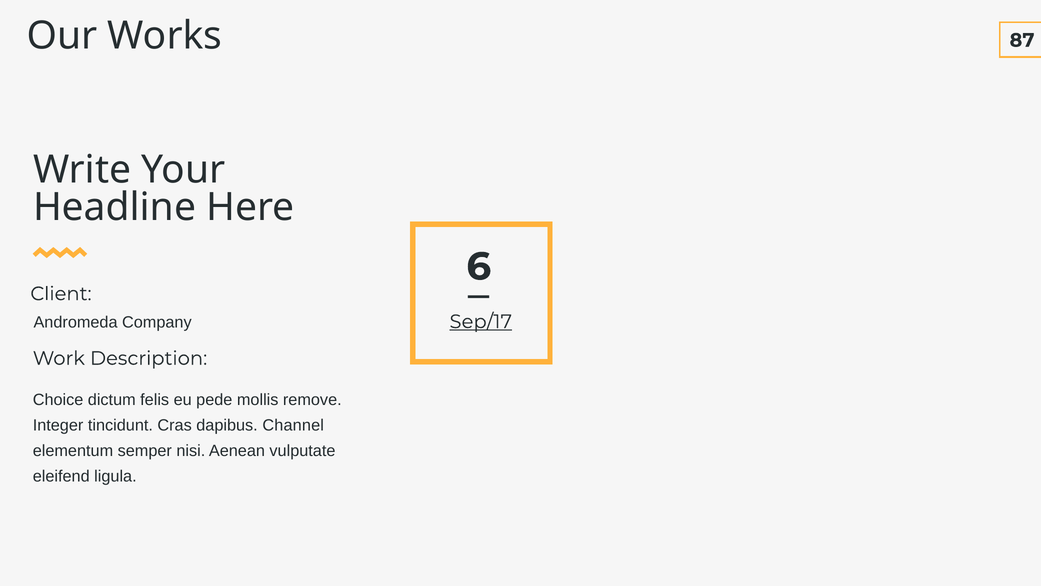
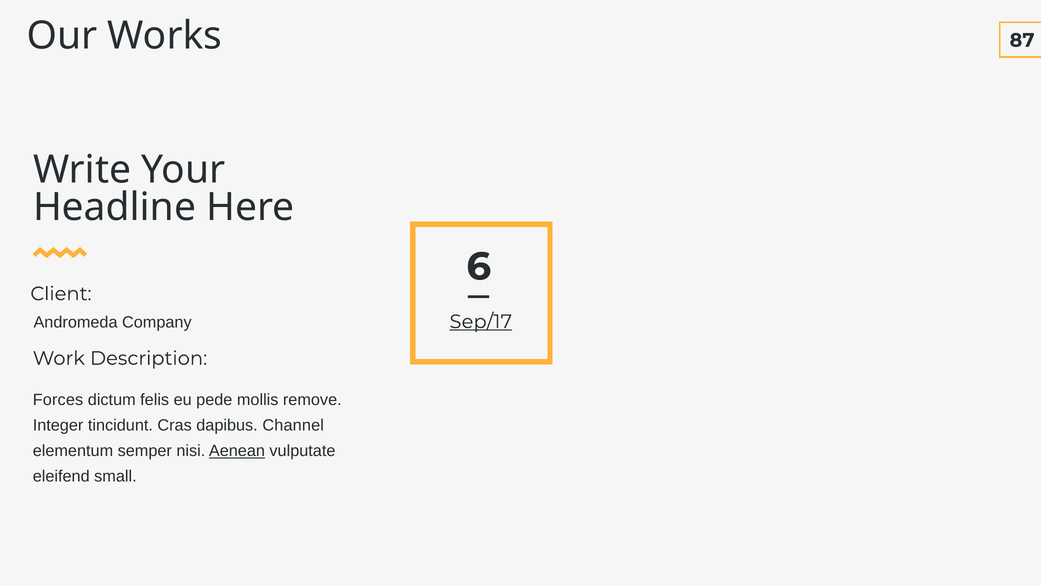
Choice: Choice -> Forces
Aenean underline: none -> present
ligula: ligula -> small
